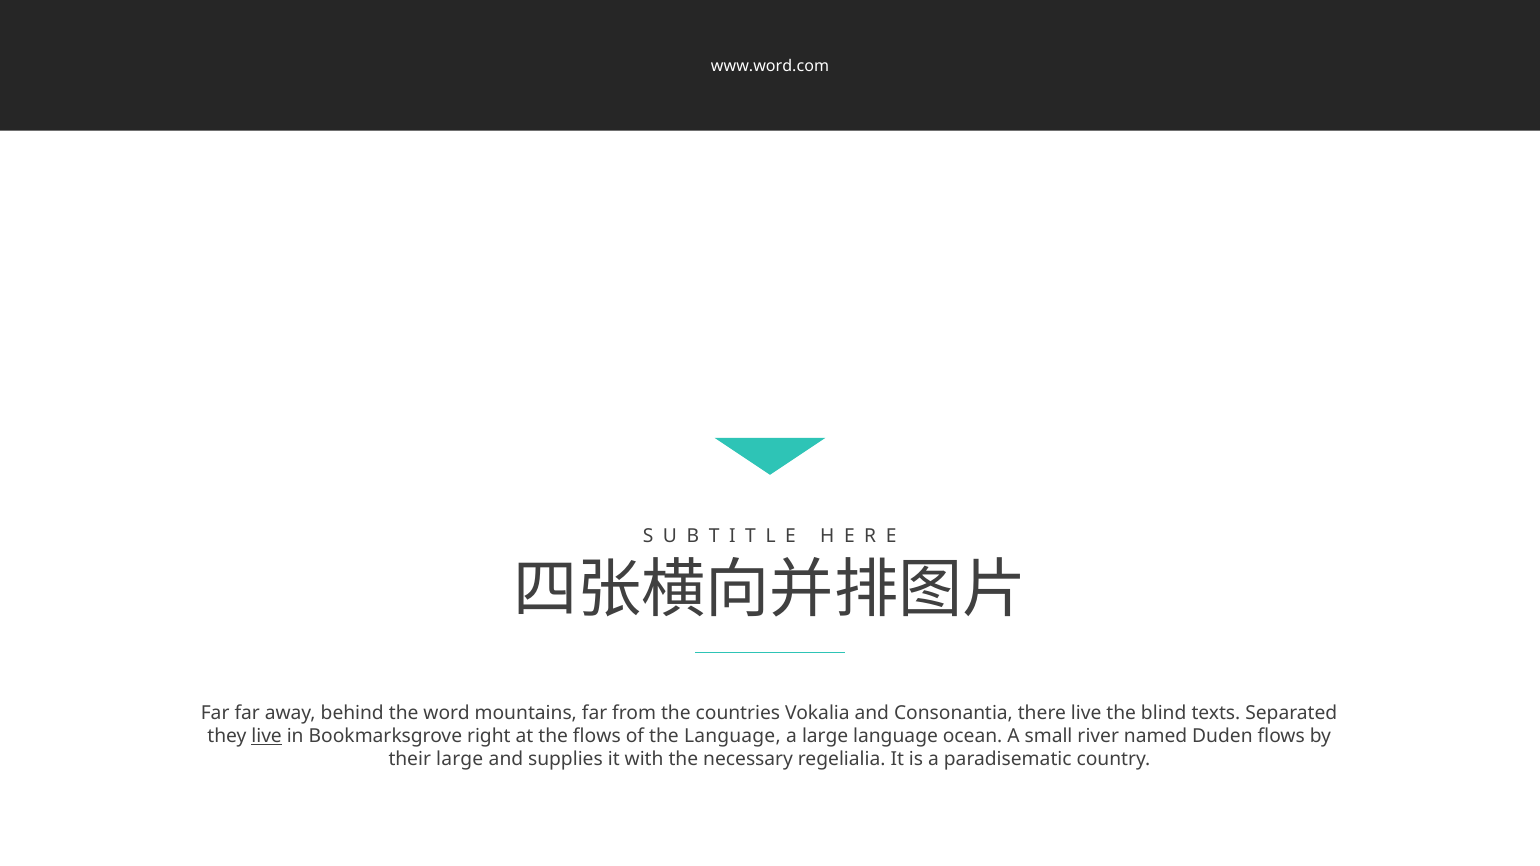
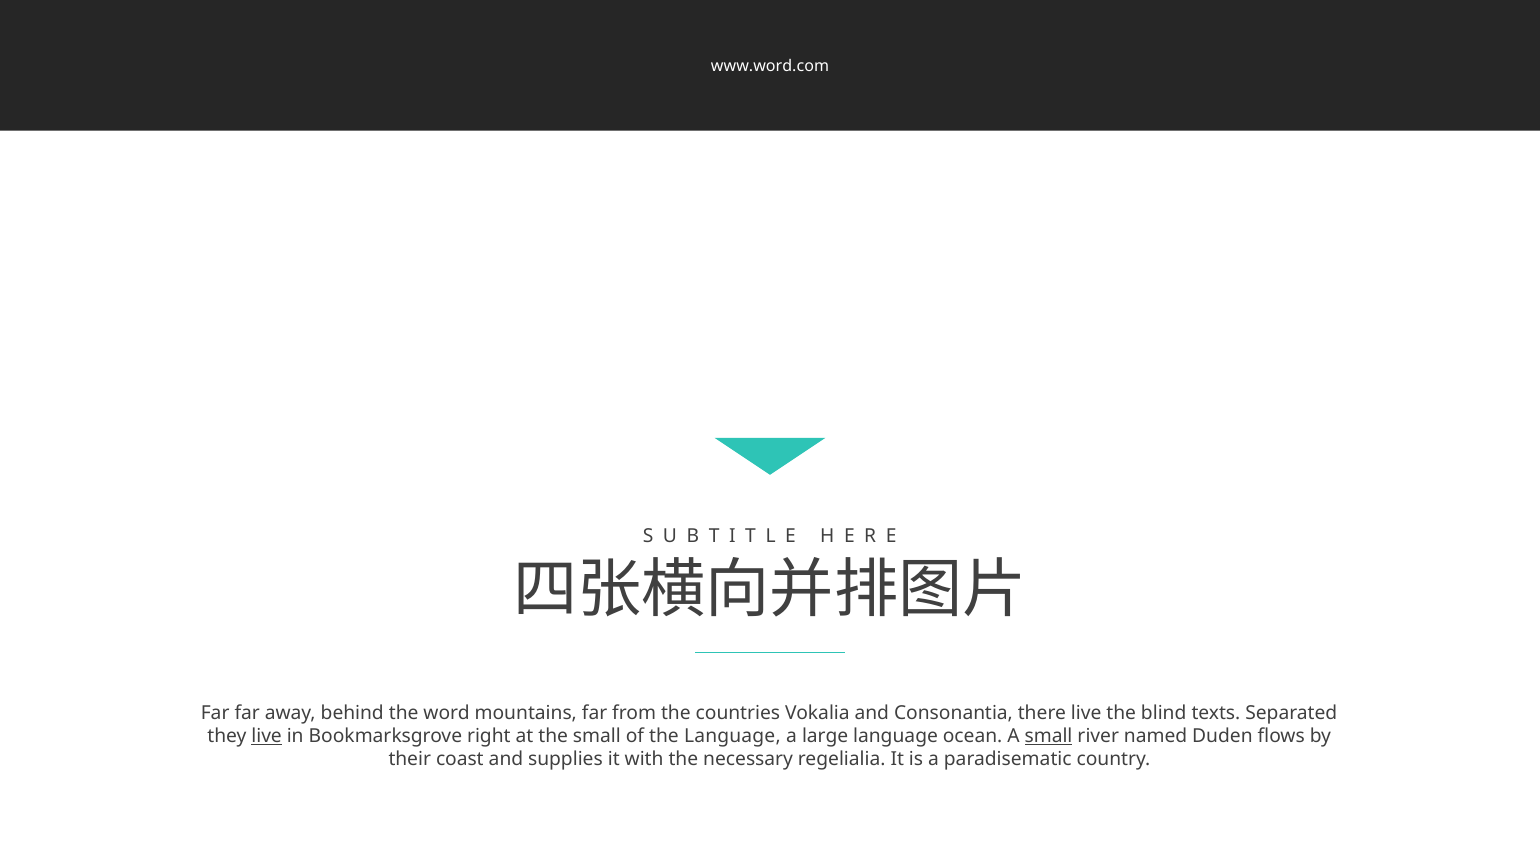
the flows: flows -> small
small at (1049, 736) underline: none -> present
their large: large -> coast
